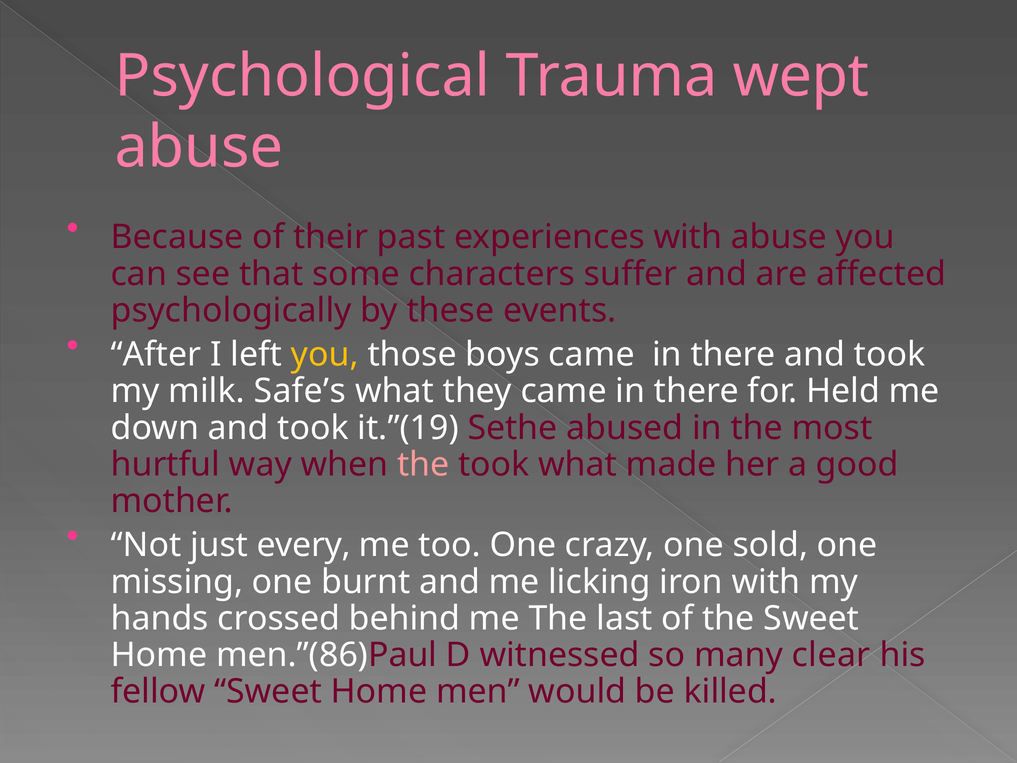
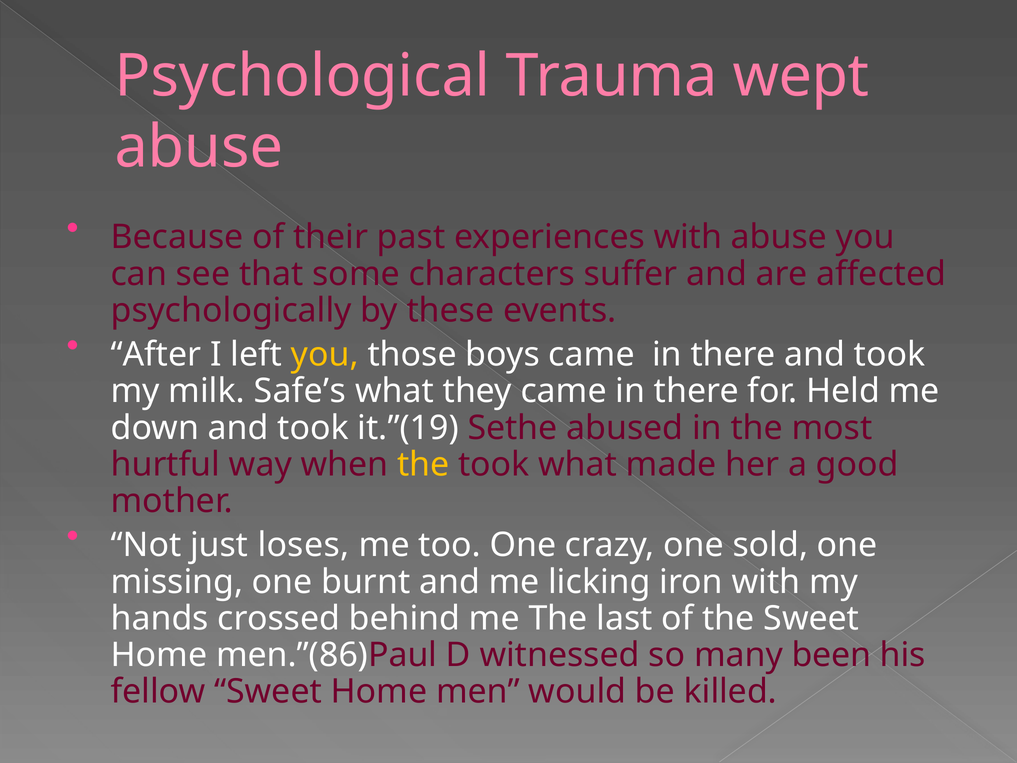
the at (423, 464) colour: pink -> yellow
every: every -> loses
clear: clear -> been
